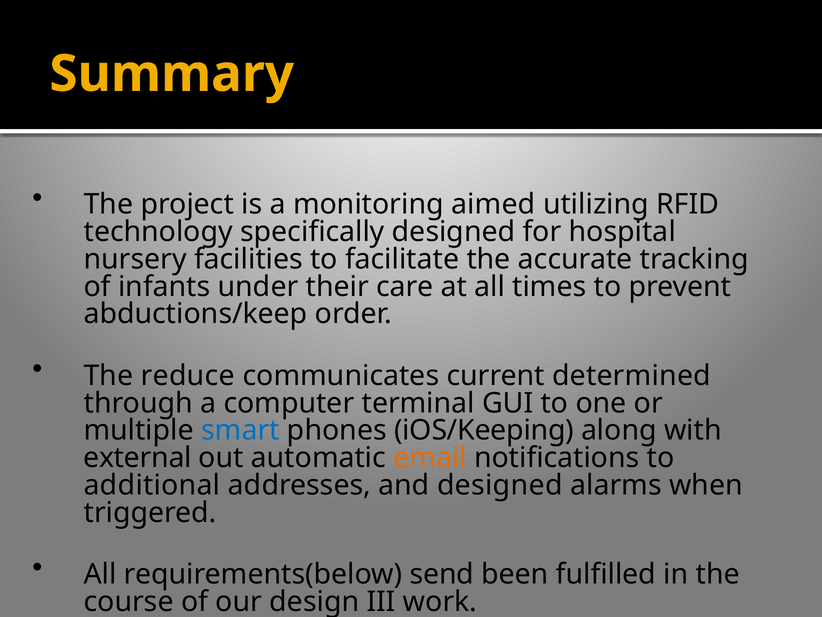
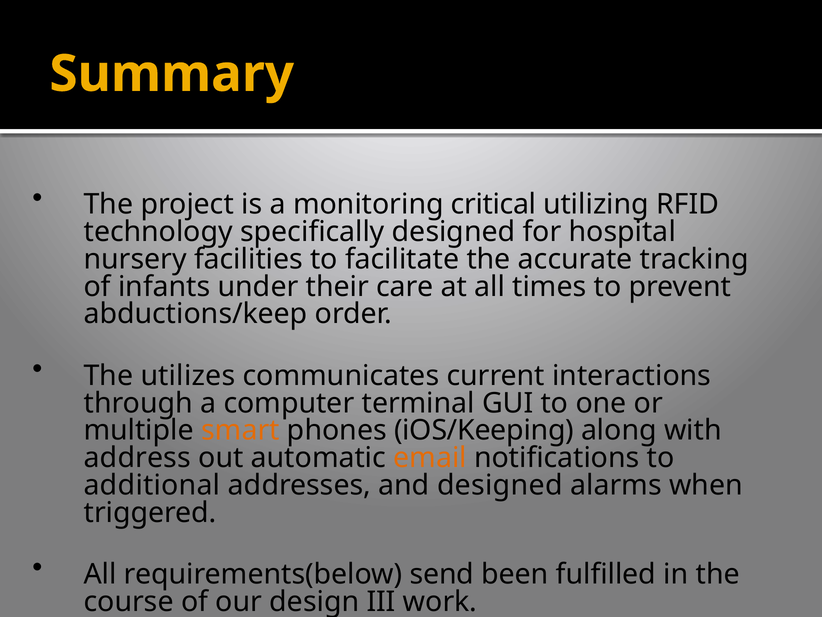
aimed: aimed -> critical
reduce: reduce -> utilizes
determined: determined -> interactions
smart colour: blue -> orange
external: external -> address
